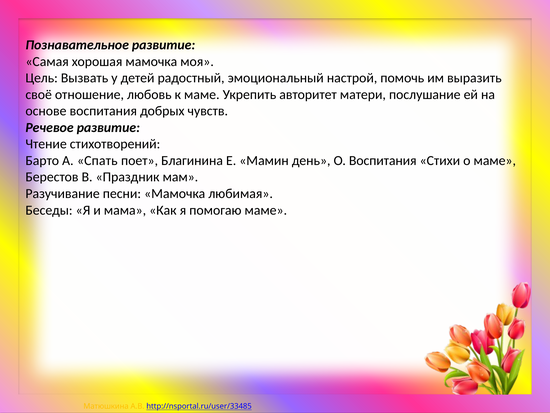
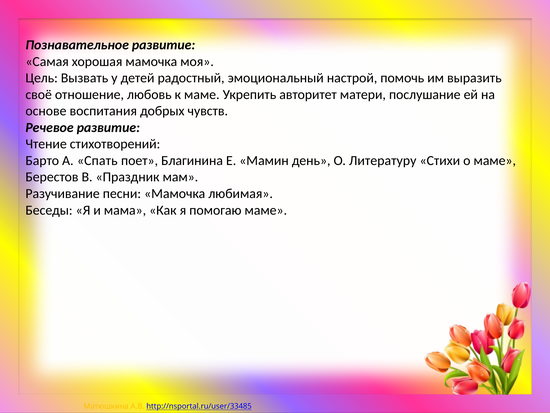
О Воспитания: Воспитания -> Литературу
